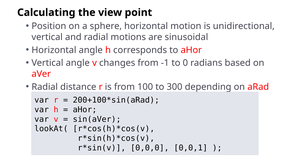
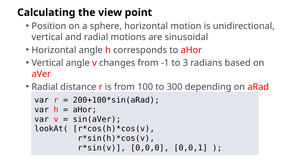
0: 0 -> 3
